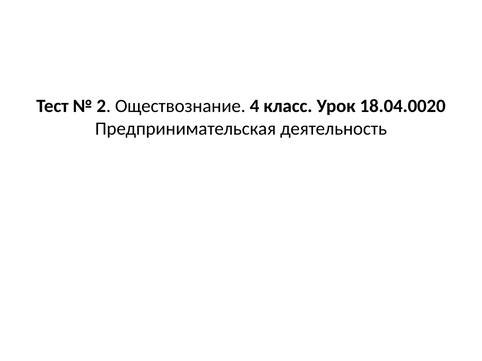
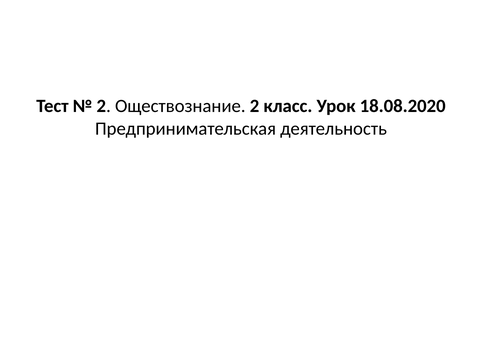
Оществознание 4: 4 -> 2
18.04.0020: 18.04.0020 -> 18.08.2020
